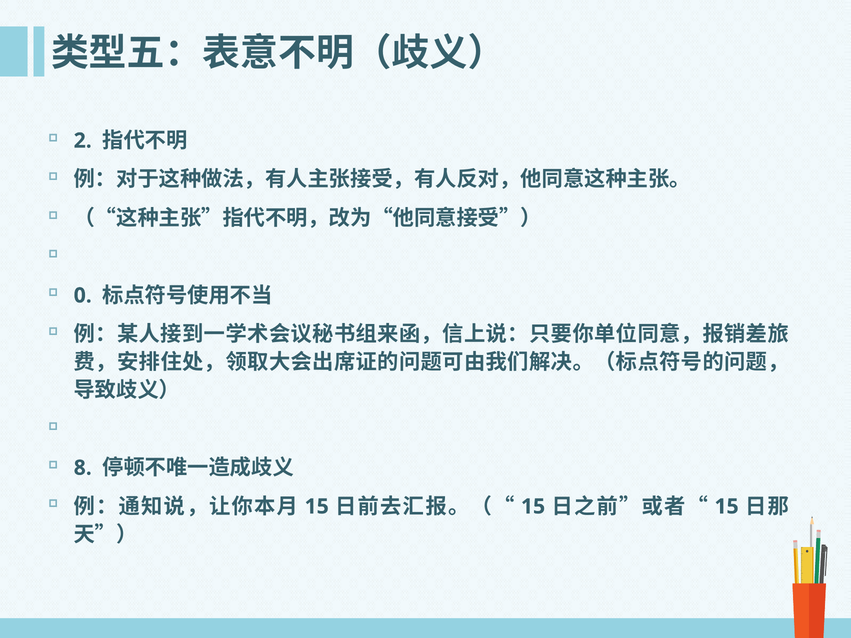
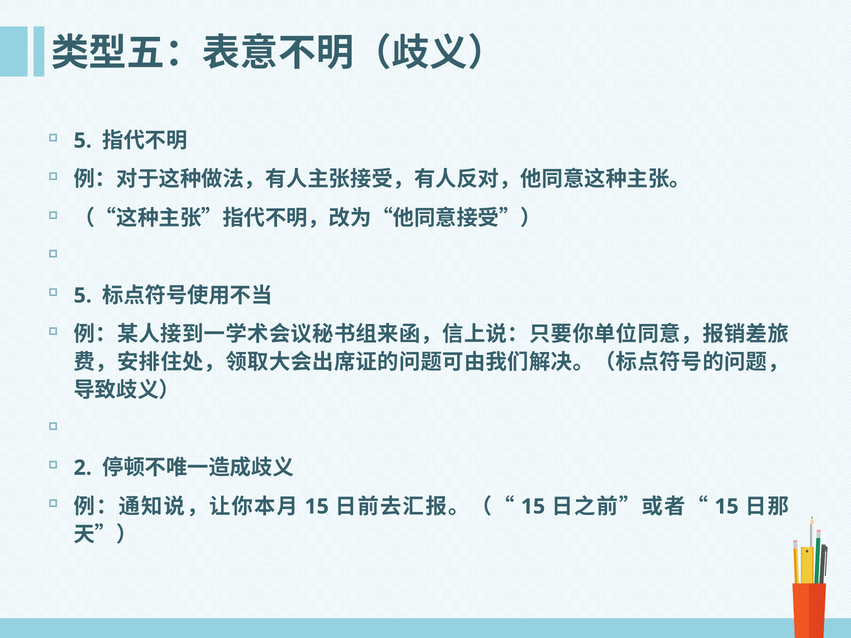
2 at (83, 141): 2 -> 5
0 at (83, 296): 0 -> 5
8: 8 -> 2
